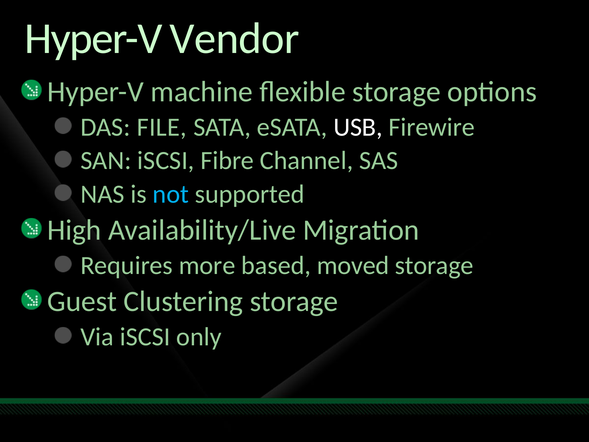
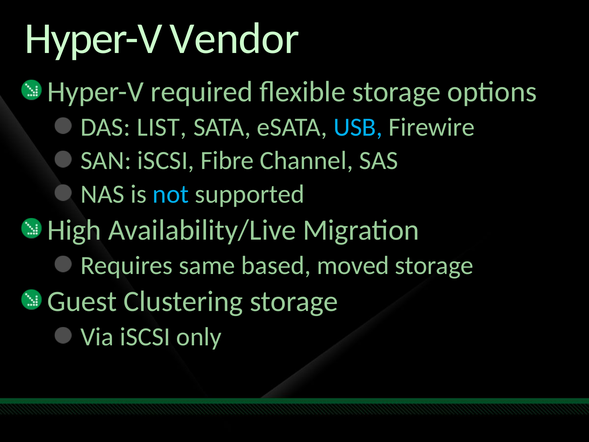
machine: machine -> required
FILE: FILE -> LIST
USB colour: white -> light blue
more: more -> same
